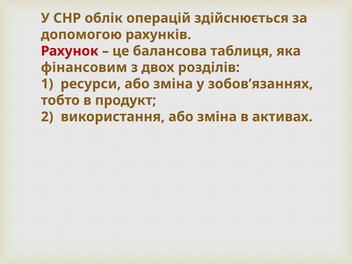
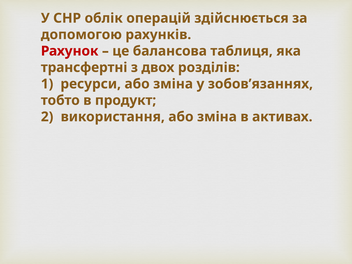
фінансовим: фінансовим -> трансфертні
